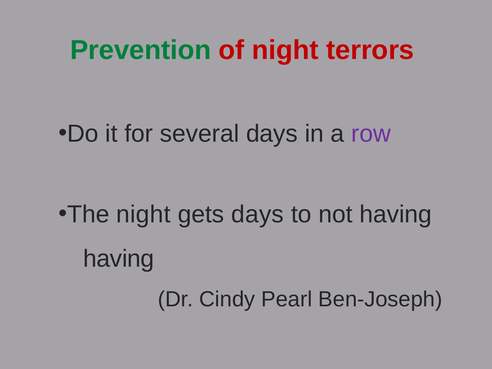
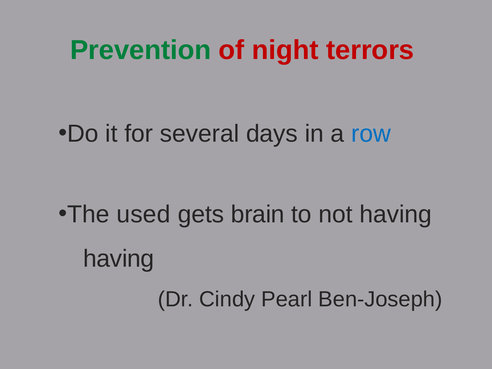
row colour: purple -> blue
The night: night -> used
gets days: days -> brain
